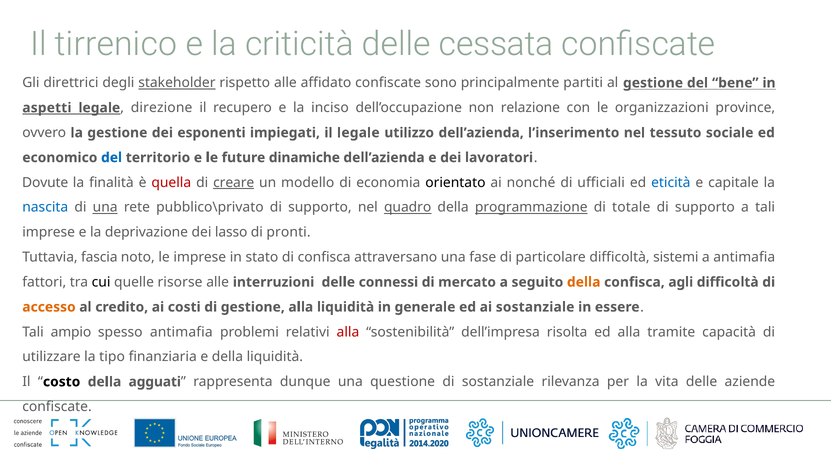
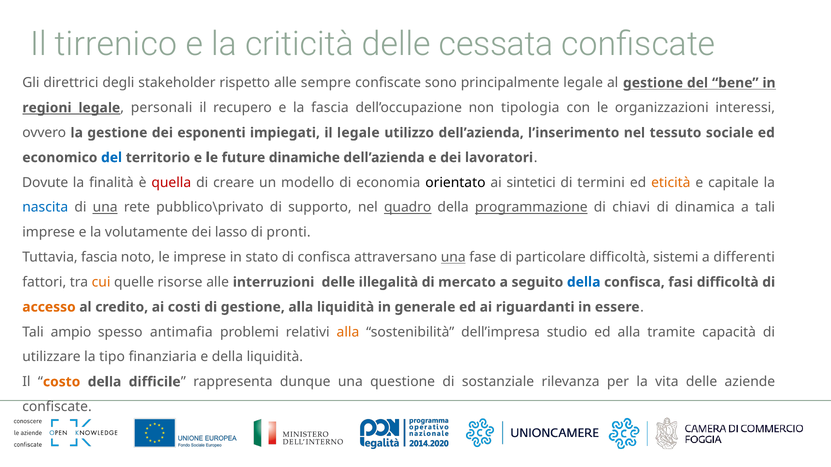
stakeholder underline: present -> none
affidato: affidato -> sempre
principalmente partiti: partiti -> legale
aspetti: aspetti -> regioni
direzione: direzione -> personali
la inciso: inciso -> fascia
relazione: relazione -> tipologia
province: province -> interessi
creare underline: present -> none
nonché: nonché -> sintetici
ufficiali: ufficiali -> termini
eticità colour: blue -> orange
totale: totale -> chiavi
supporto at (705, 208): supporto -> dinamica
deprivazione: deprivazione -> volutamente
una at (453, 257) underline: none -> present
a antimafia: antimafia -> differenti
cui colour: black -> orange
connessi: connessi -> illegalità
della at (584, 282) colour: orange -> blue
agli: agli -> fasi
ai sostanziale: sostanziale -> riguardanti
alla at (348, 332) colour: red -> orange
risolta: risolta -> studio
costo colour: black -> orange
agguati: agguati -> difficile
